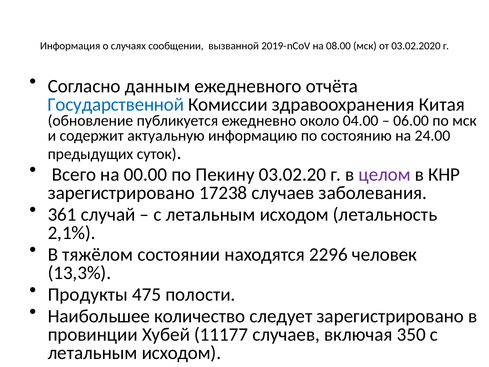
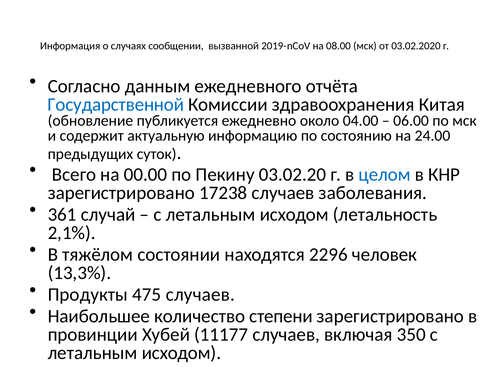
целом colour: purple -> blue
475 полости: полости -> случаев
следует: следует -> степени
